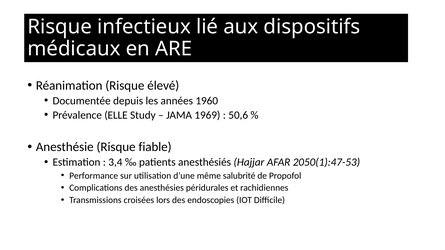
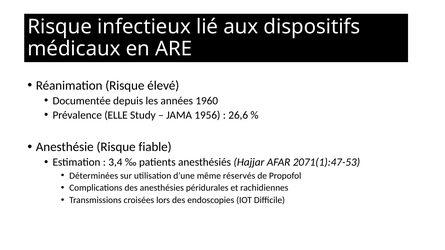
1969: 1969 -> 1956
50,6: 50,6 -> 26,6
2050(1):47-53: 2050(1):47-53 -> 2071(1):47-53
Performance: Performance -> Déterminées
salubrité: salubrité -> réservés
